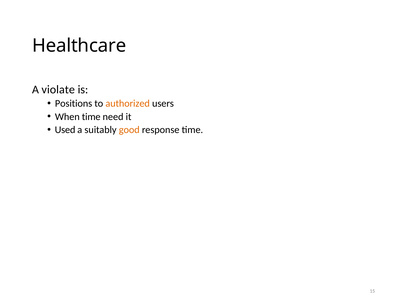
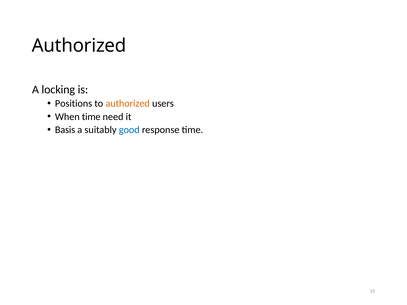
Healthcare at (79, 46): Healthcare -> Authorized
violate: violate -> locking
Used: Used -> Basis
good colour: orange -> blue
